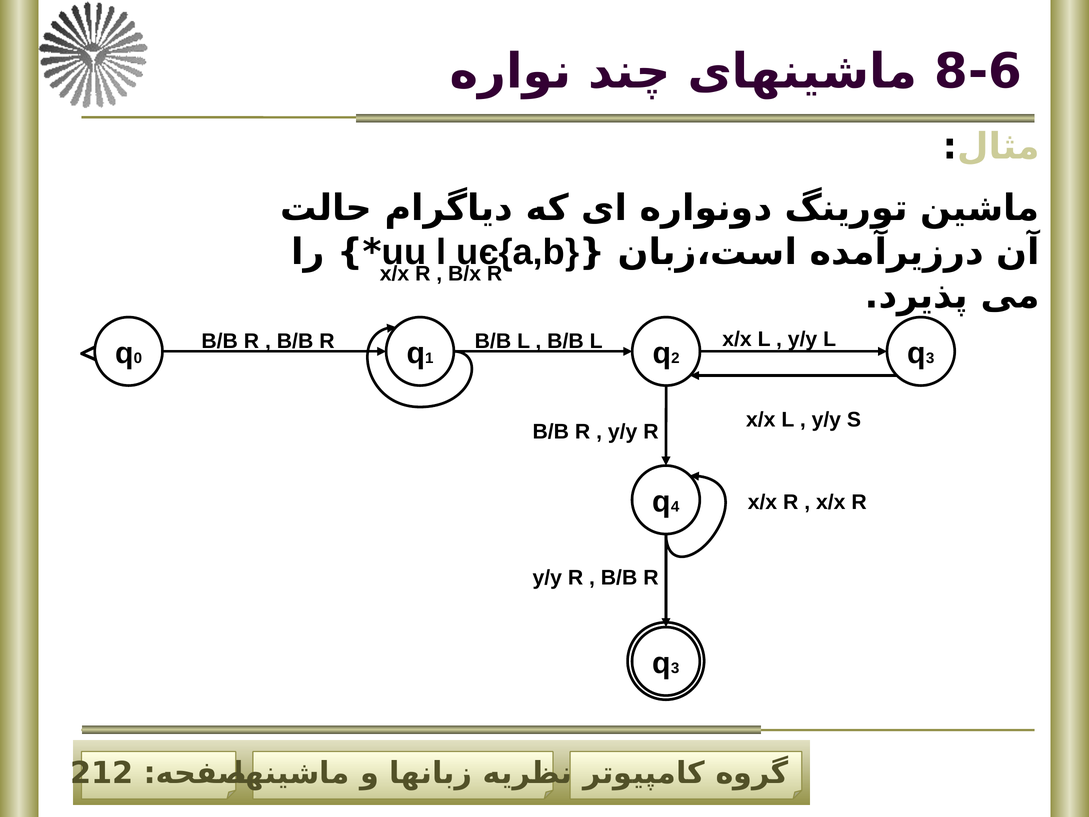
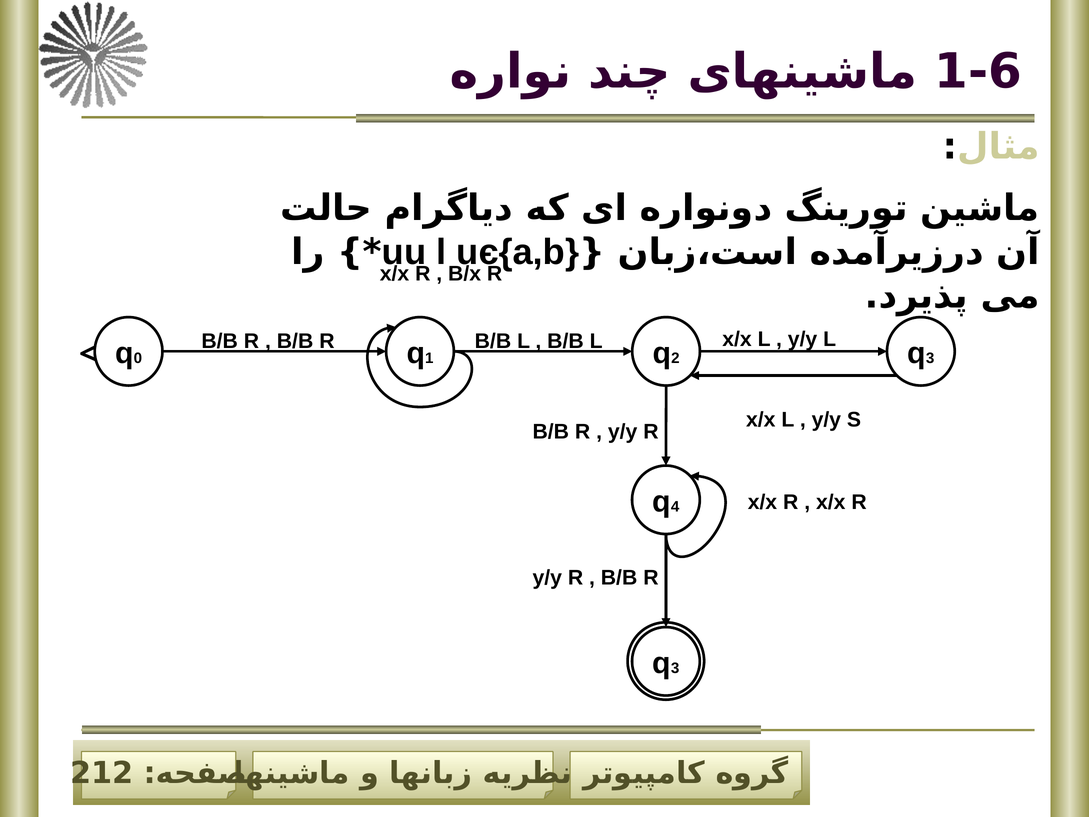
8-6: 8-6 -> 1-6
